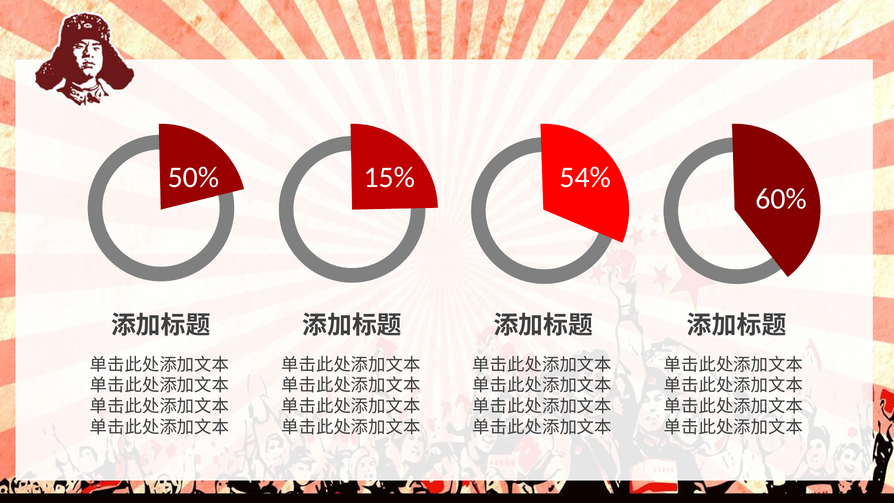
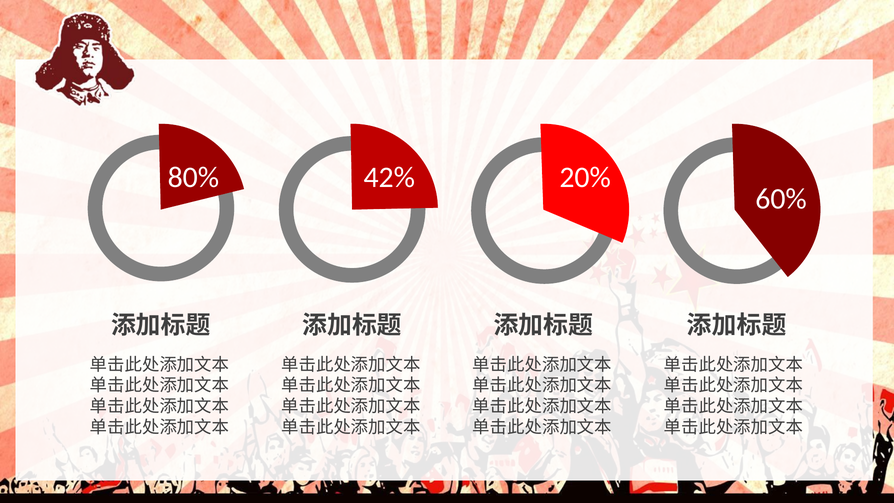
50%: 50% -> 80%
15%: 15% -> 42%
54%: 54% -> 20%
